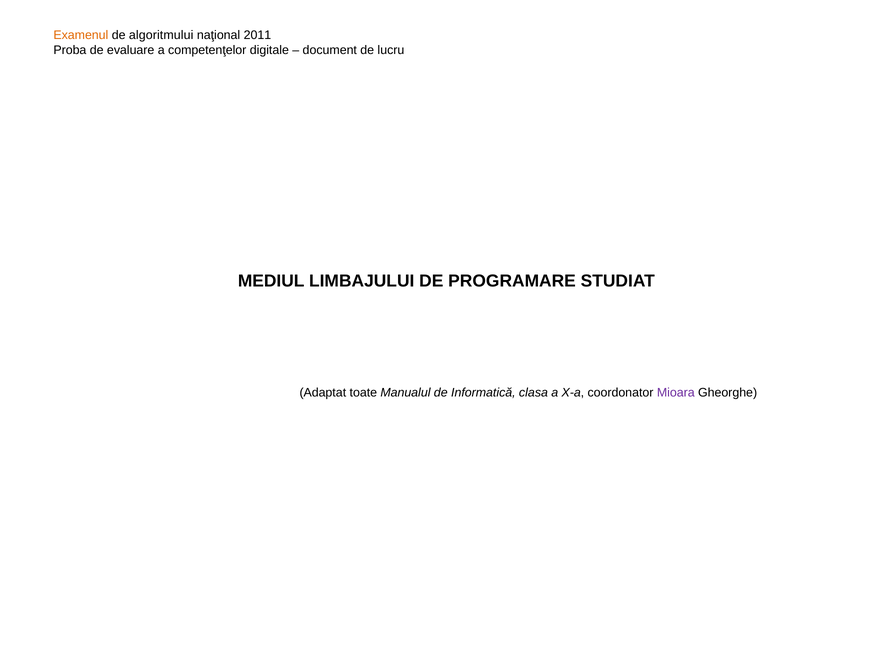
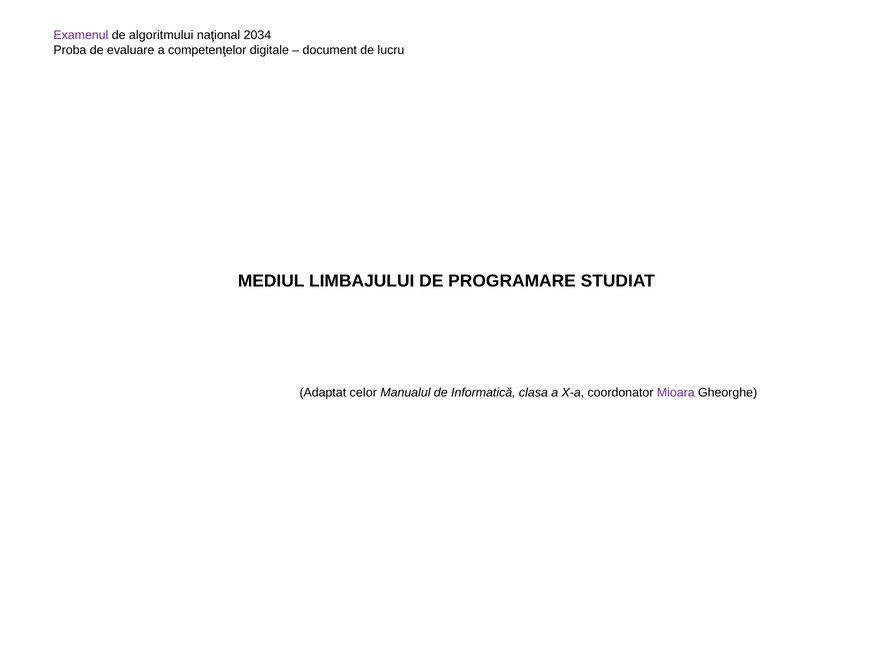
Examenul colour: orange -> purple
2011: 2011 -> 2034
toate: toate -> celor
